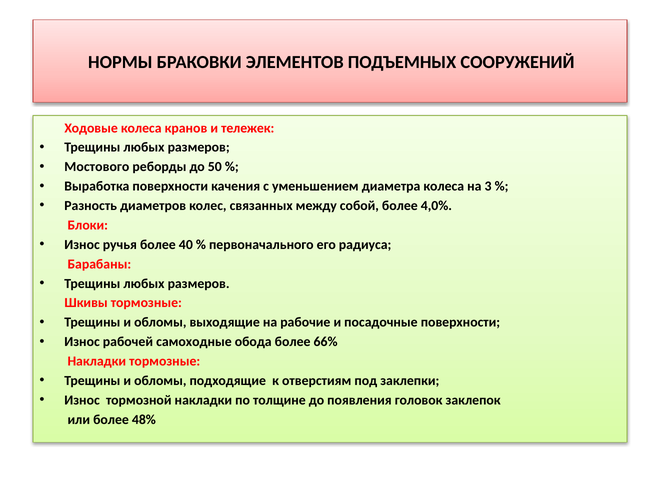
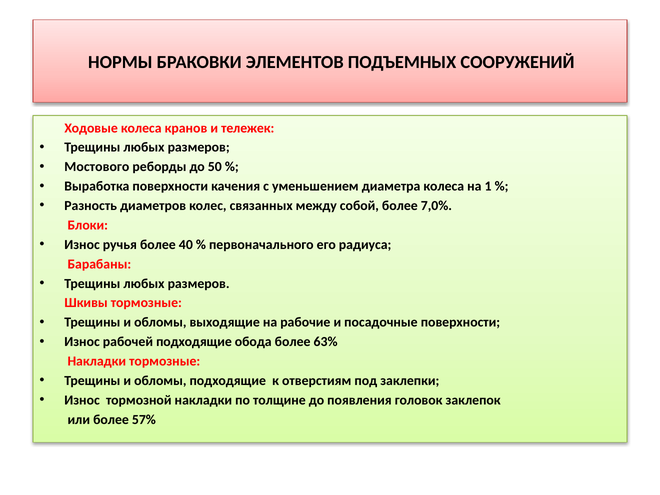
3: 3 -> 1
4,0%: 4,0% -> 7,0%
рабочей самоходные: самоходные -> подходящие
66%: 66% -> 63%
48%: 48% -> 57%
